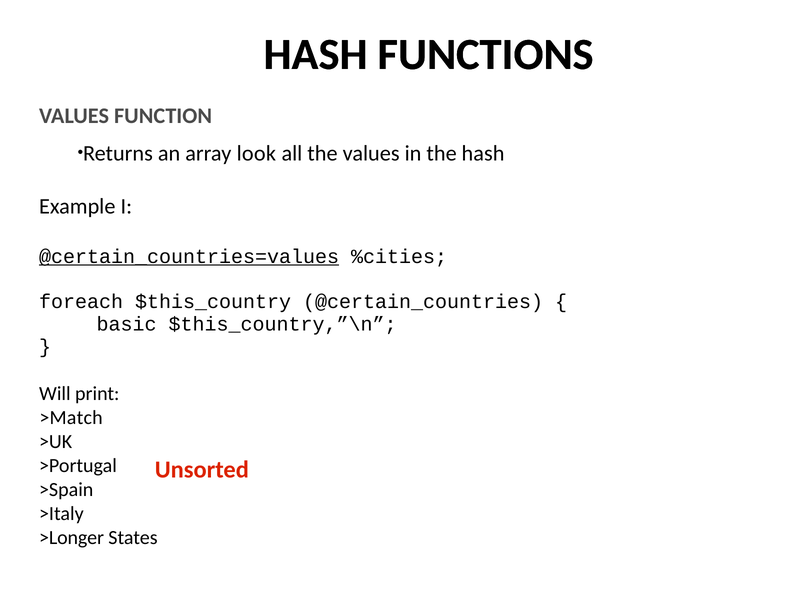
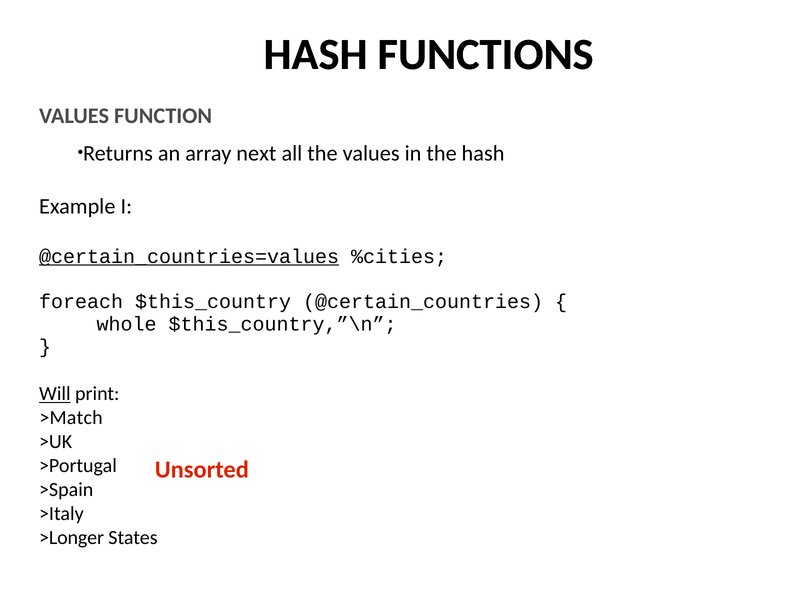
look: look -> next
basic: basic -> whole
Will underline: none -> present
